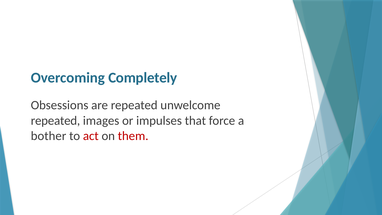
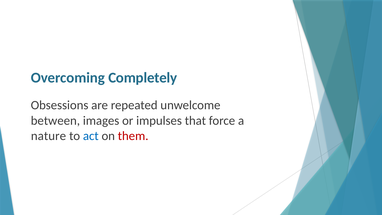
repeated at (55, 120): repeated -> between
bother: bother -> nature
act colour: red -> blue
